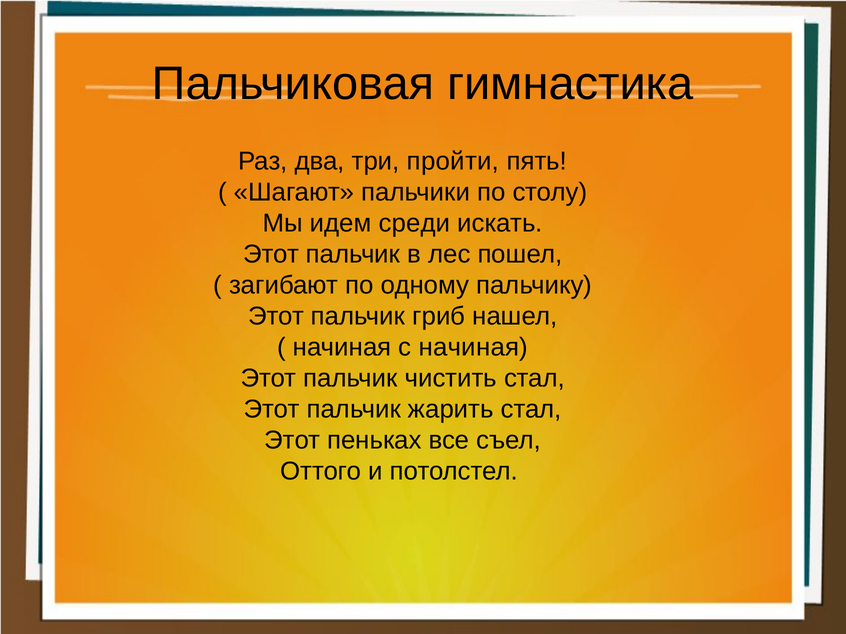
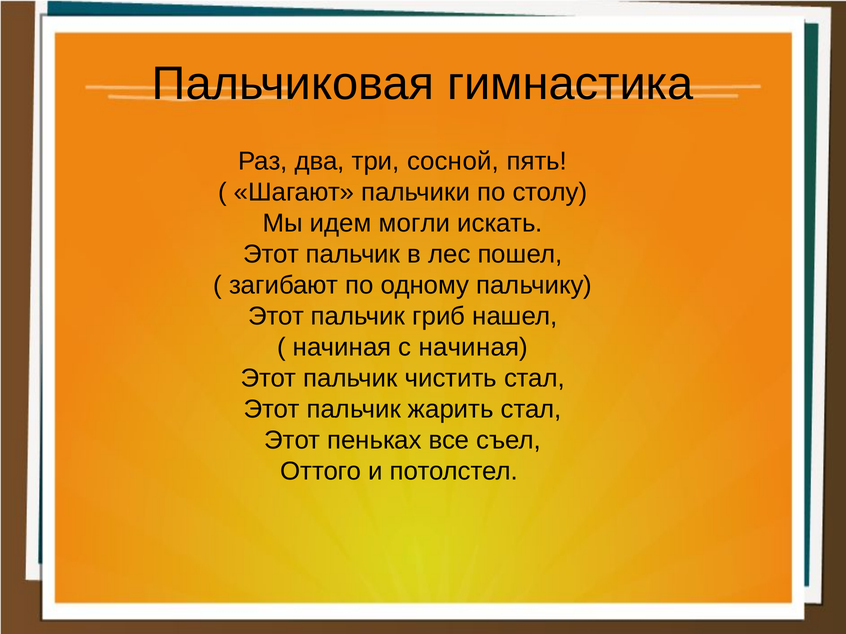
пройти: пройти -> сосной
среди: среди -> могли
